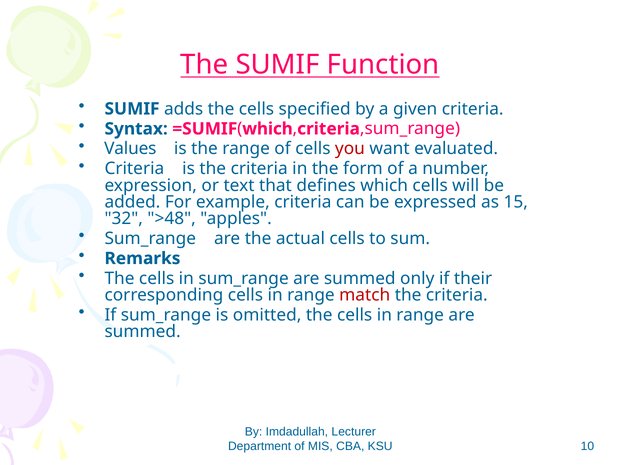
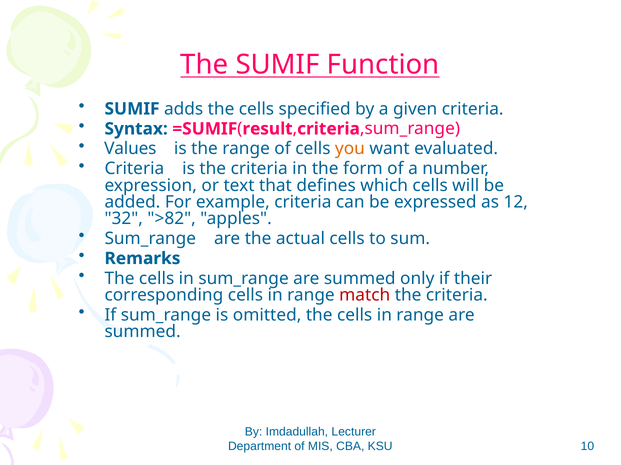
which at (268, 129): which -> result
you colour: red -> orange
15: 15 -> 12
>48: >48 -> >82
